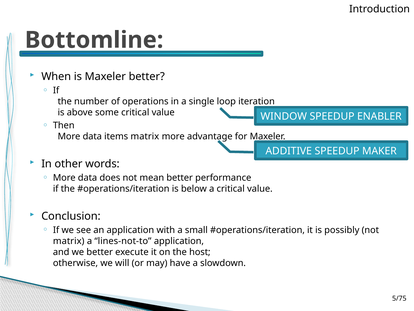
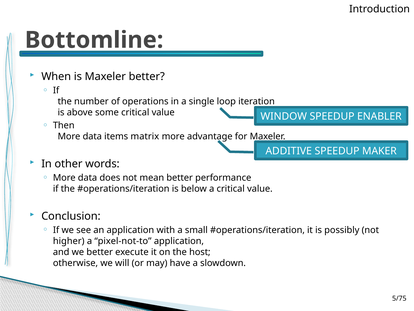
matrix at (69, 241): matrix -> higher
lines-not-to: lines-not-to -> pixel-not-to
